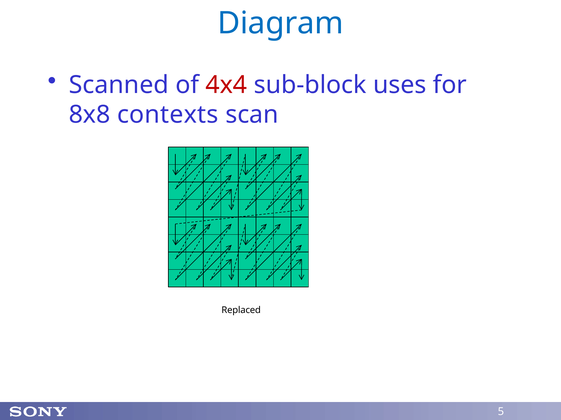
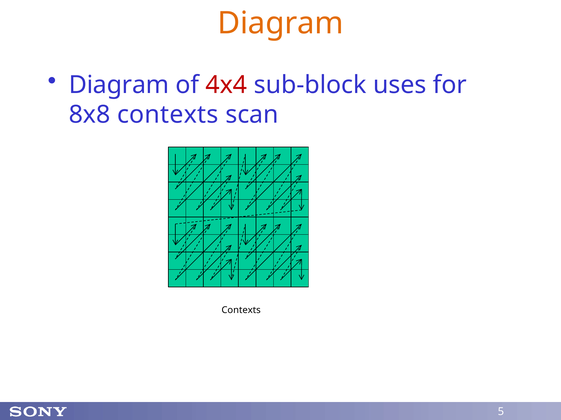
Diagram at (281, 23) colour: blue -> orange
Scanned at (119, 85): Scanned -> Diagram
Replaced at (241, 311): Replaced -> Contexts
